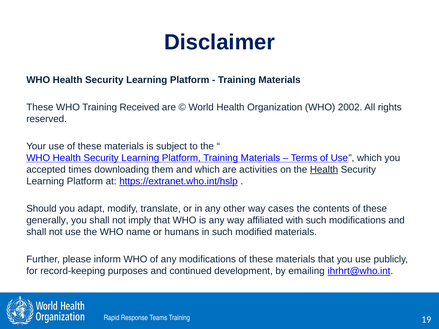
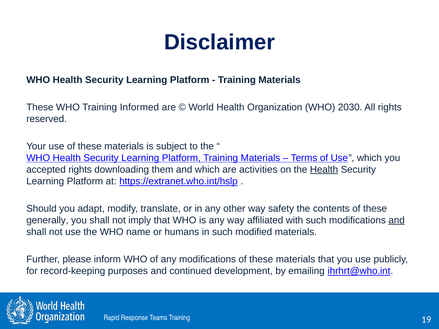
Received: Received -> Informed
2002: 2002 -> 2030
accepted times: times -> rights
cases: cases -> safety
and at (397, 220) underline: none -> present
